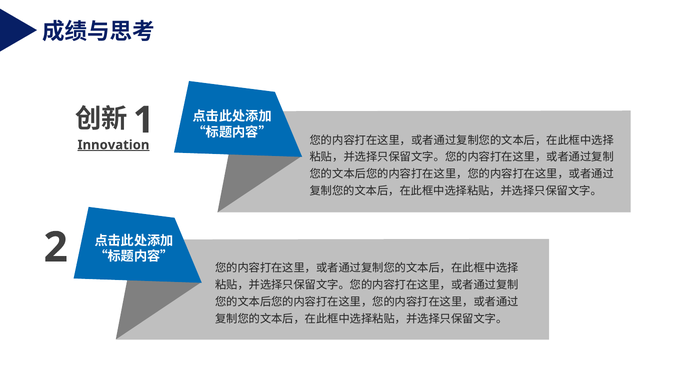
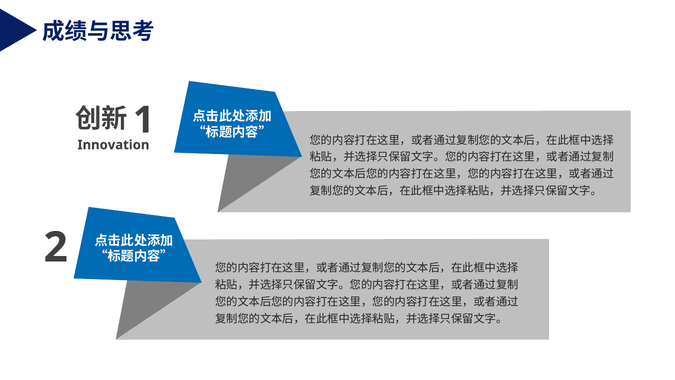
Innovation underline: present -> none
